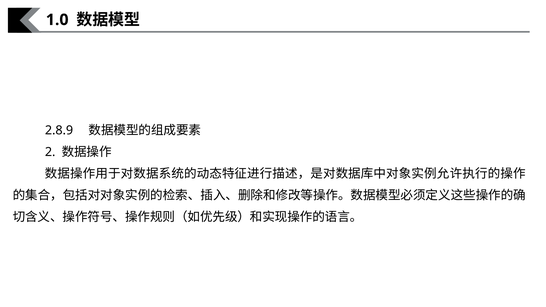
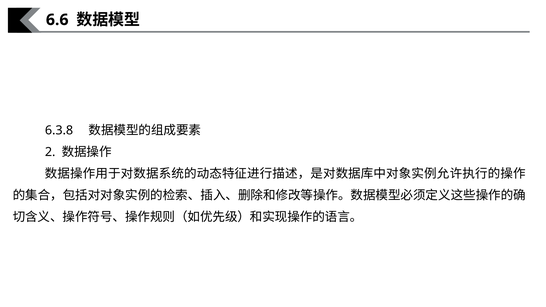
1.0: 1.0 -> 6.6
2.8.9: 2.8.9 -> 6.3.8
